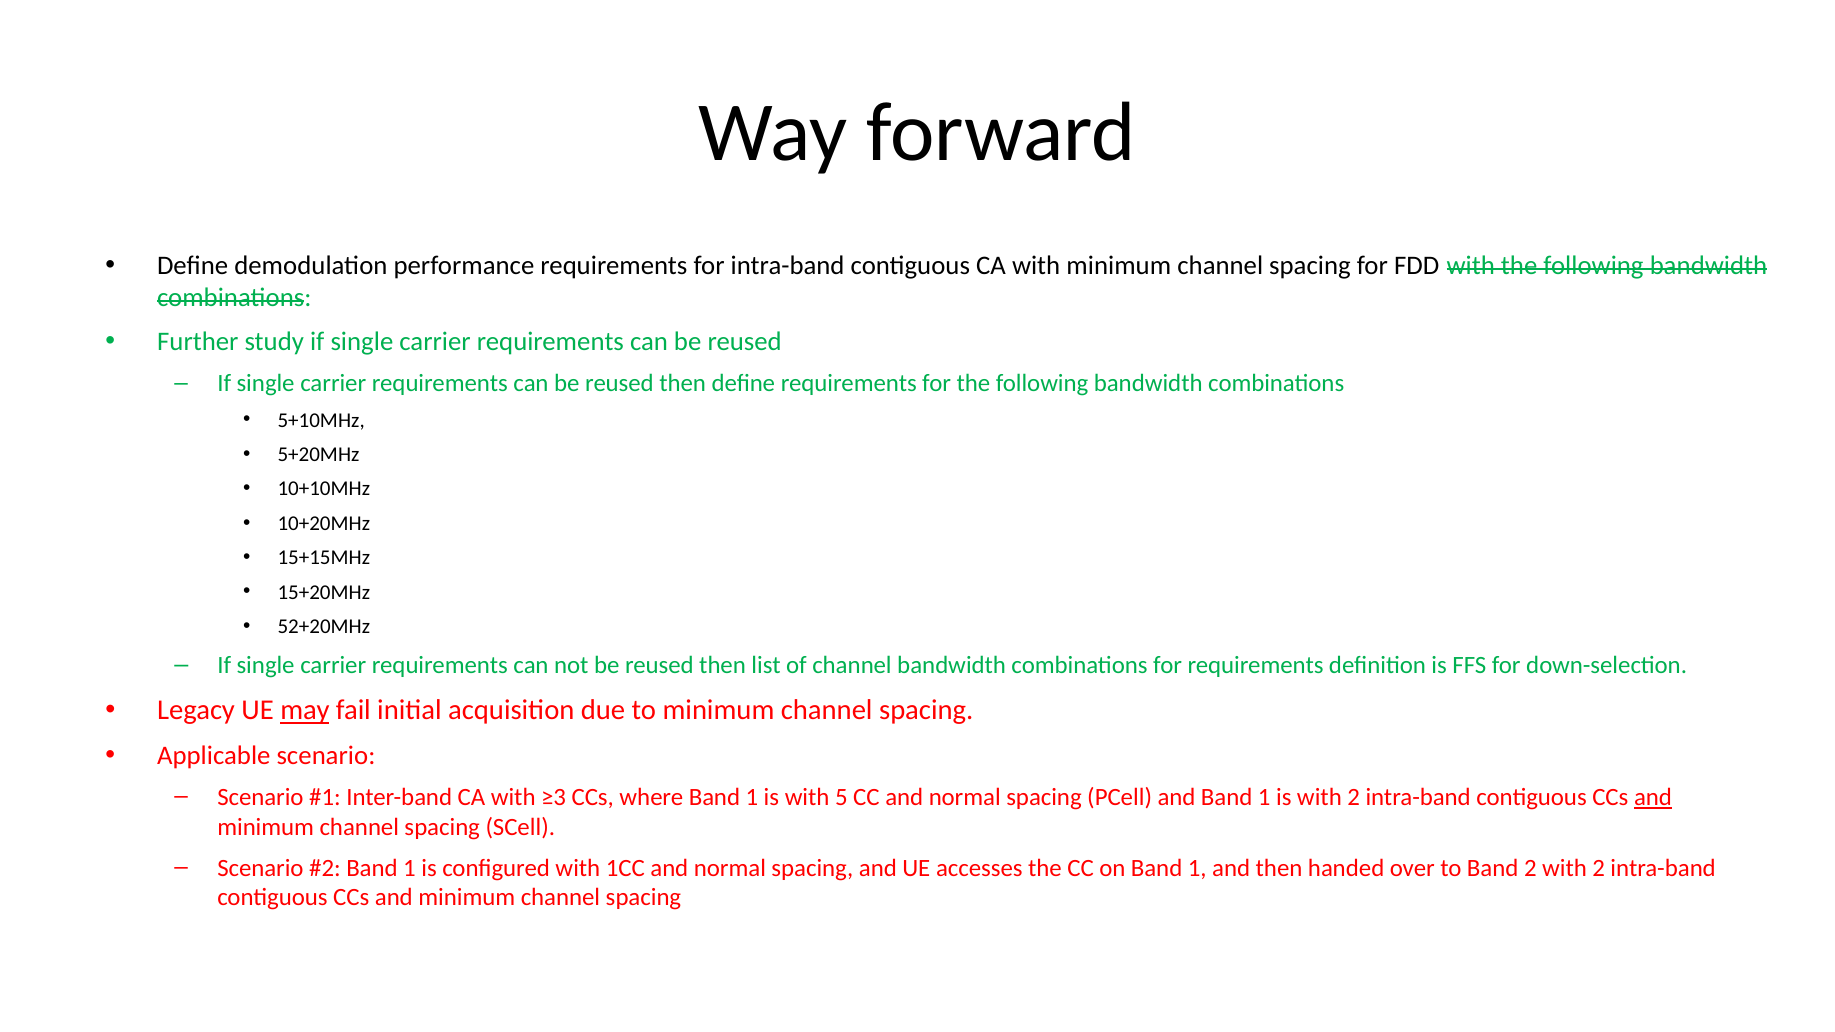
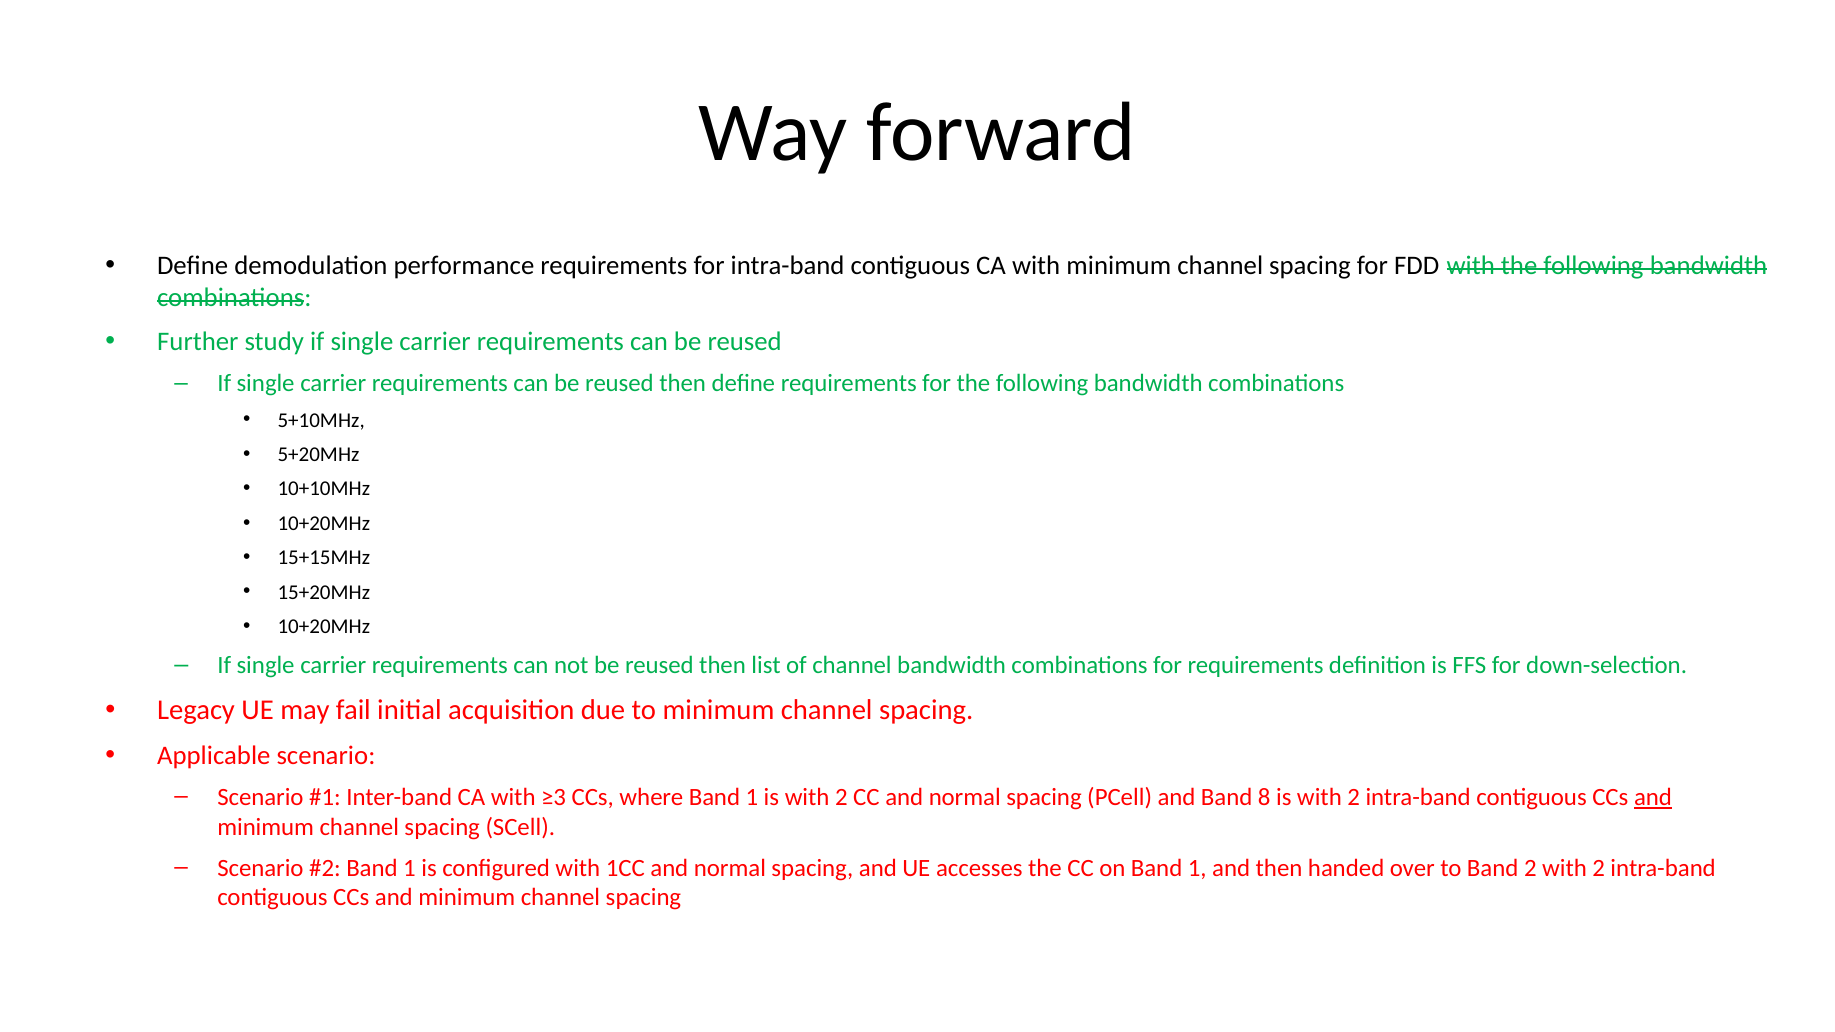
52+20MHz at (324, 627): 52+20MHz -> 10+20MHz
may underline: present -> none
1 is with 5: 5 -> 2
and Band 1: 1 -> 8
